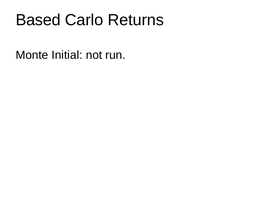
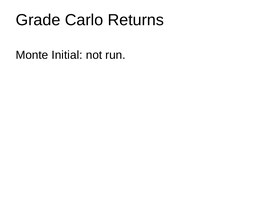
Based: Based -> Grade
